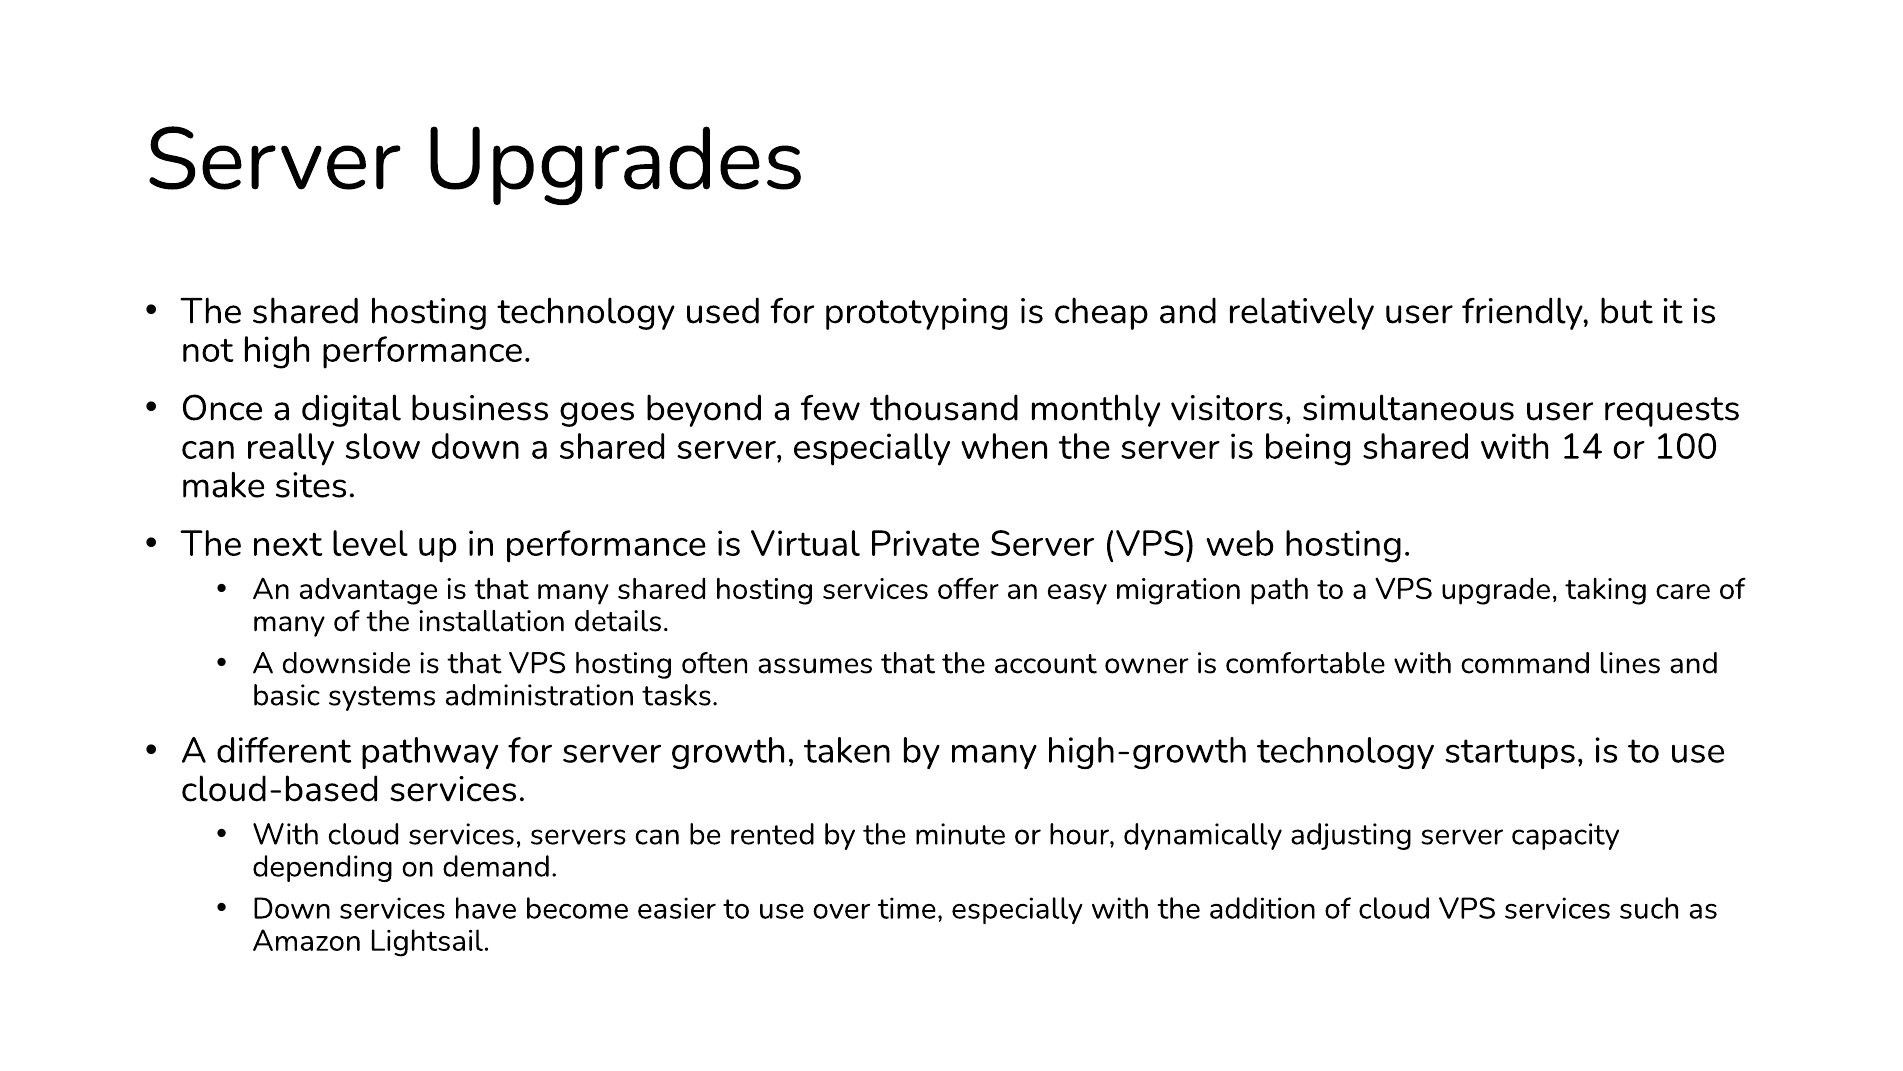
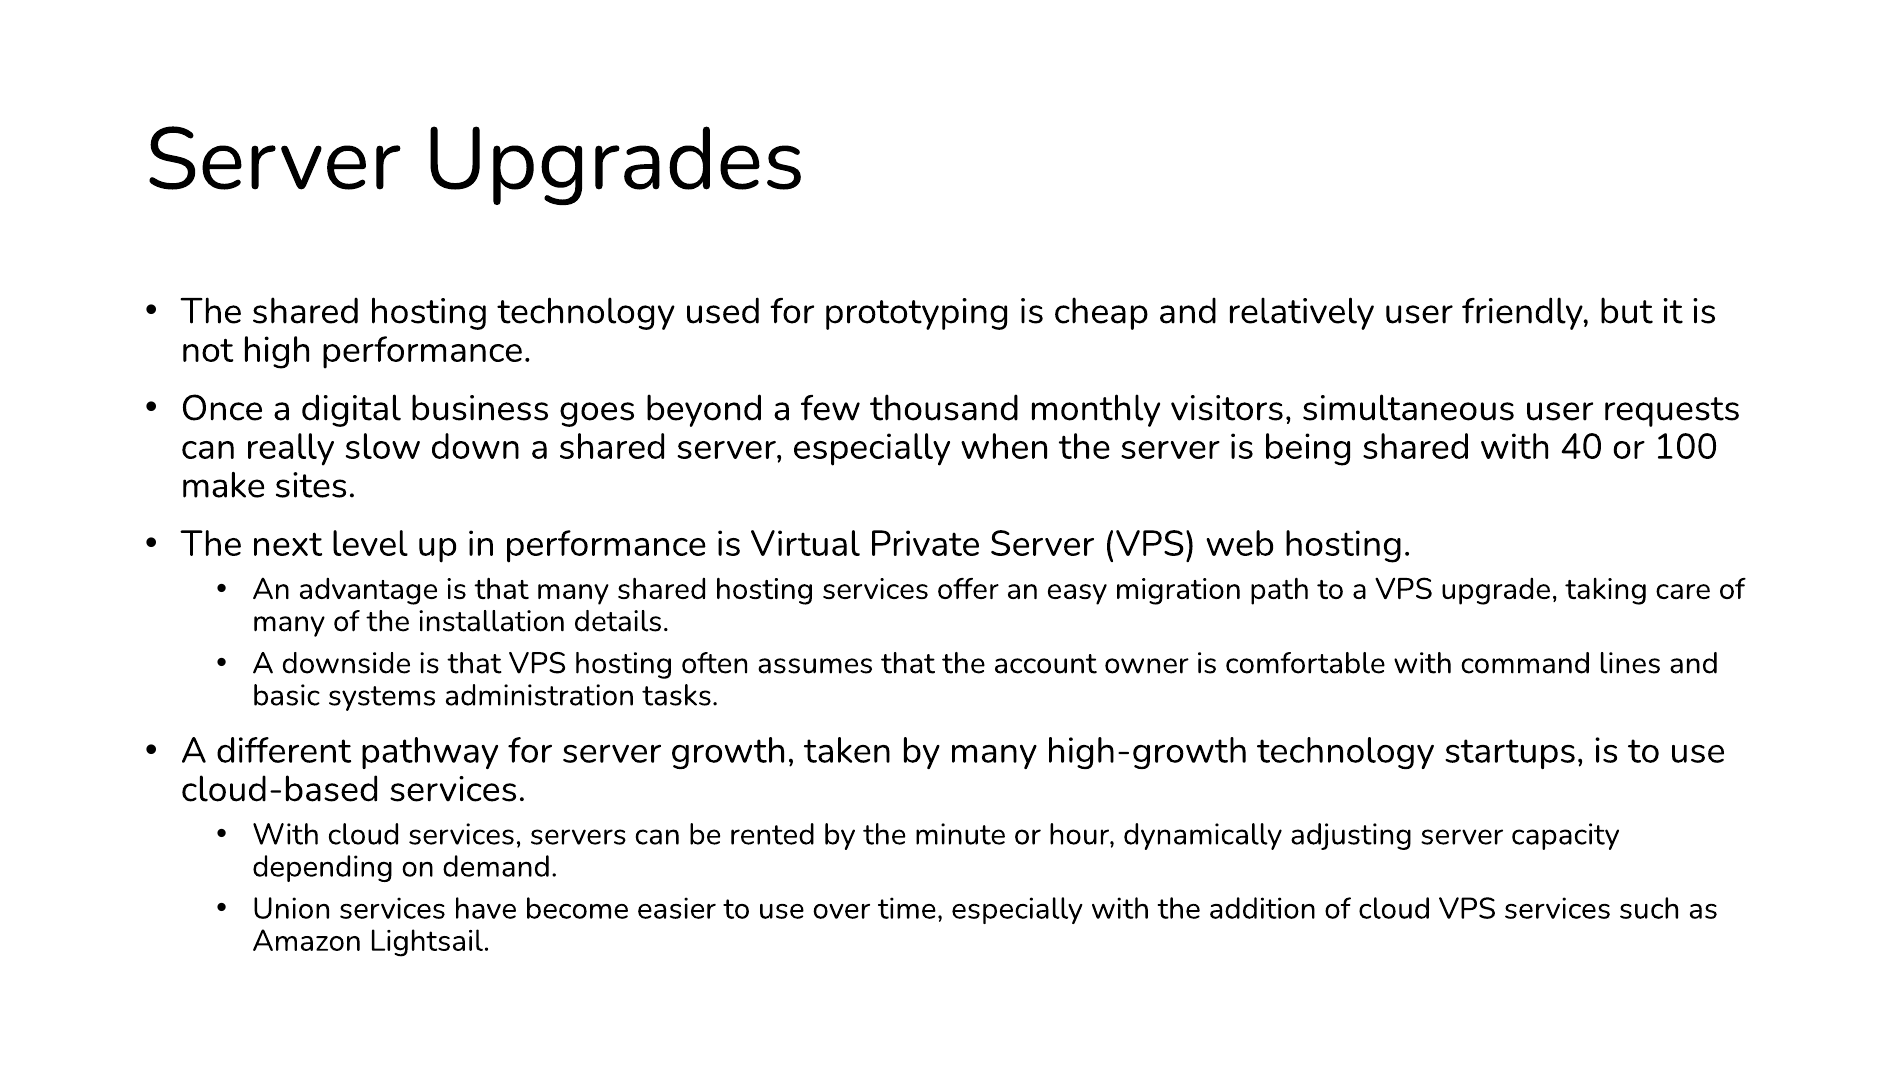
14: 14 -> 40
Down at (292, 908): Down -> Union
